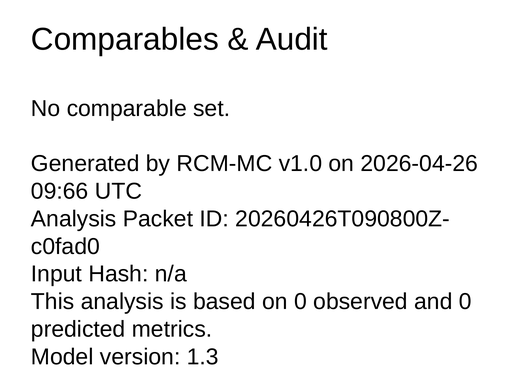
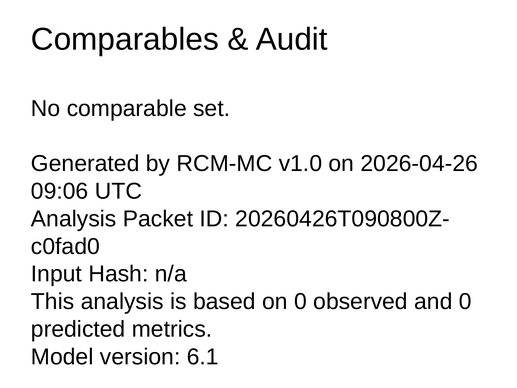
09:66: 09:66 -> 09:06
1.3: 1.3 -> 6.1
